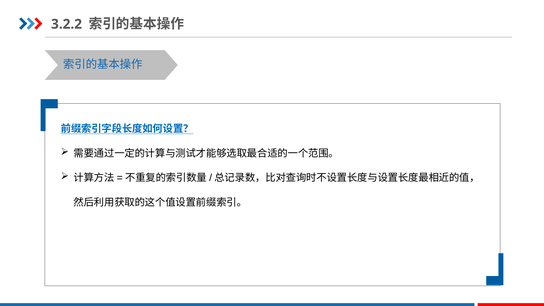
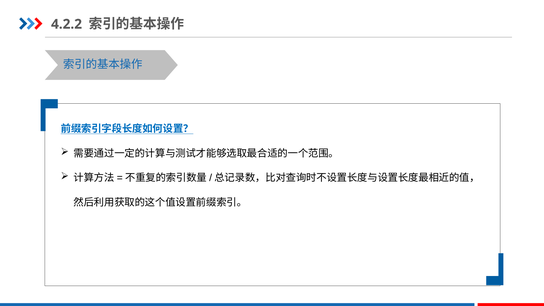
3.2.2: 3.2.2 -> 4.2.2
